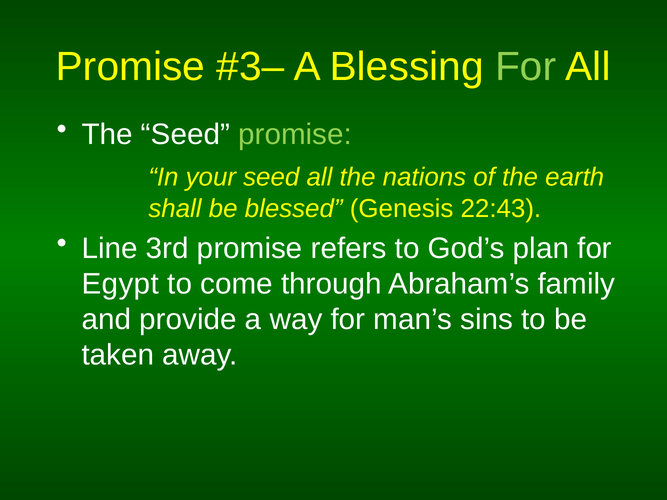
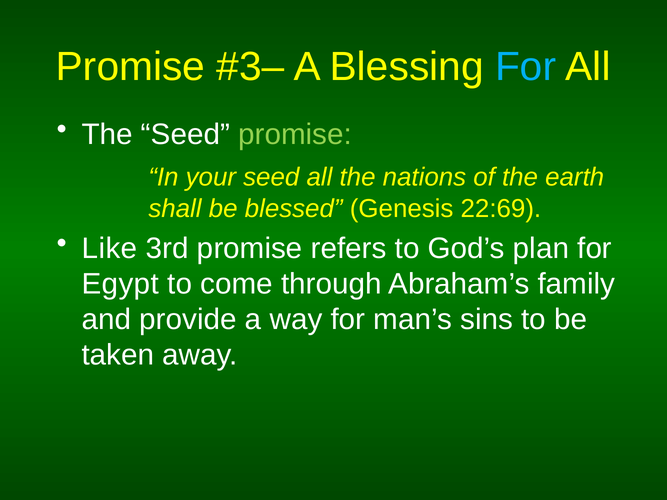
For at (526, 67) colour: light green -> light blue
22:43: 22:43 -> 22:69
Line: Line -> Like
